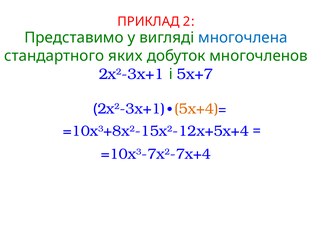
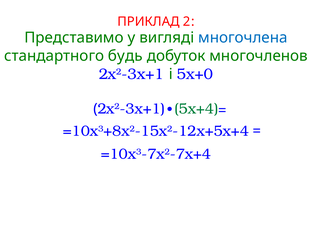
яких: яких -> будь
5x+7: 5x+7 -> 5x+0
5x+4 colour: orange -> green
